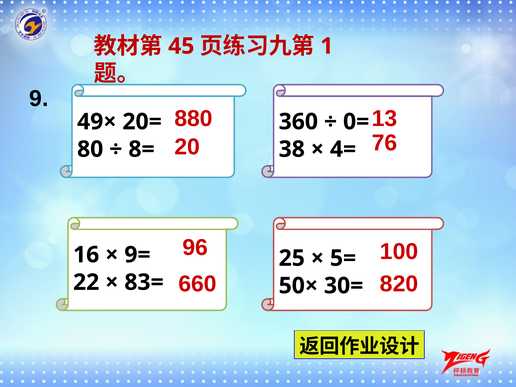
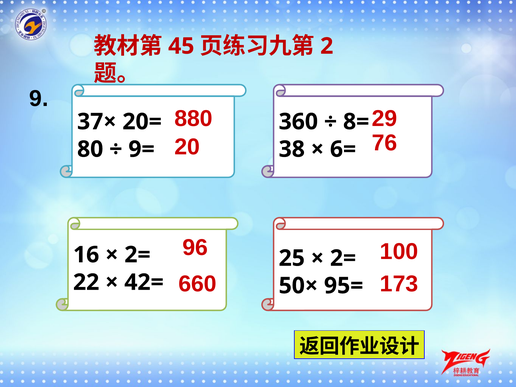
1: 1 -> 2
13: 13 -> 29
49×: 49× -> 37×
0=: 0= -> 8=
8=: 8= -> 9=
4=: 4= -> 6=
9= at (137, 255): 9= -> 2=
5= at (343, 258): 5= -> 2=
820: 820 -> 173
83=: 83= -> 42=
30=: 30= -> 95=
